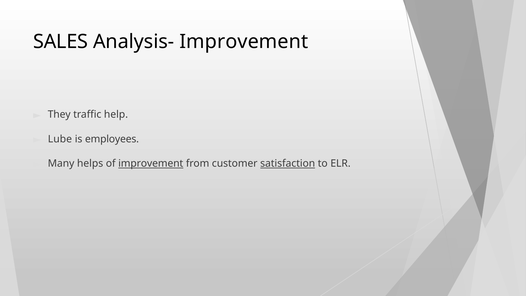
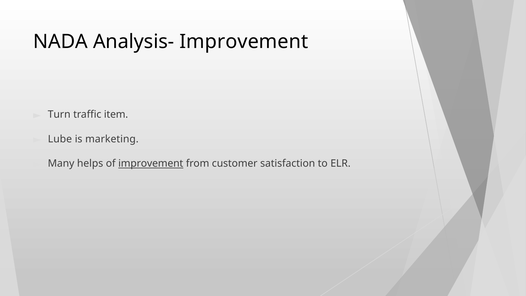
SALES: SALES -> NADA
They: They -> Turn
help: help -> item
employees: employees -> marketing
satisfaction underline: present -> none
